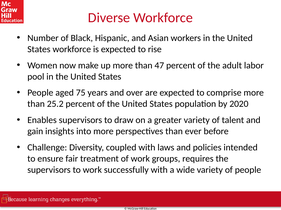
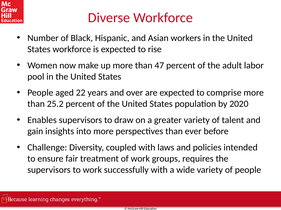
75: 75 -> 22
